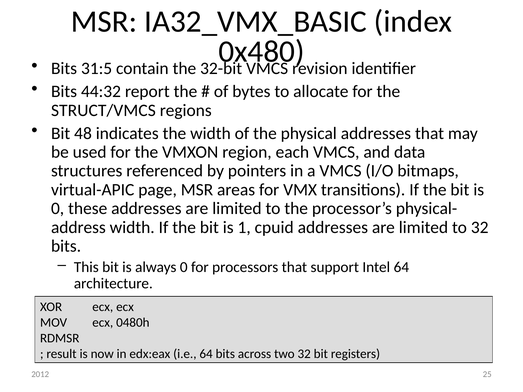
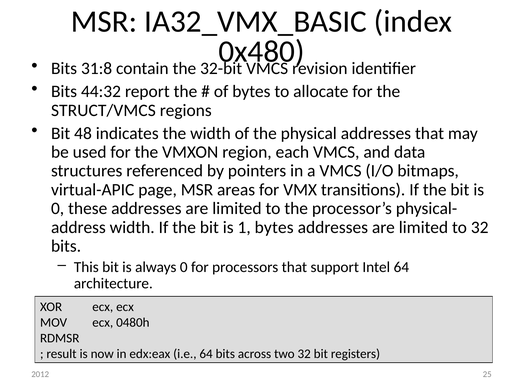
31:5: 31:5 -> 31:8
1 cpuid: cpuid -> bytes
